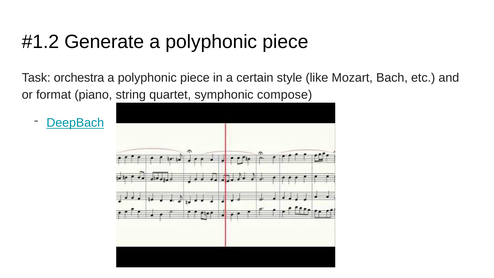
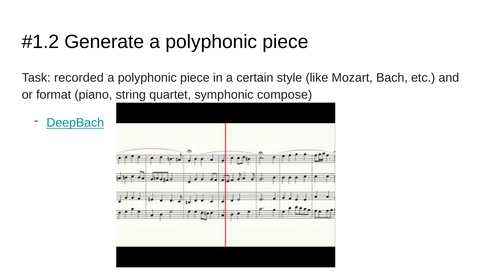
orchestra: orchestra -> recorded
